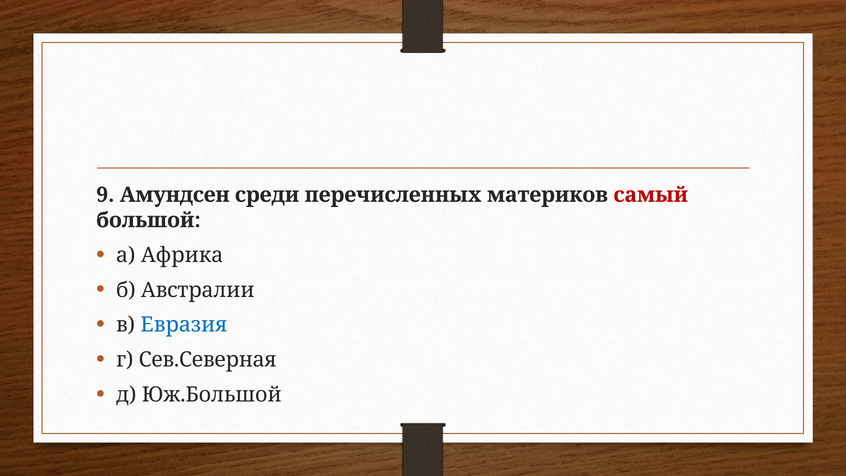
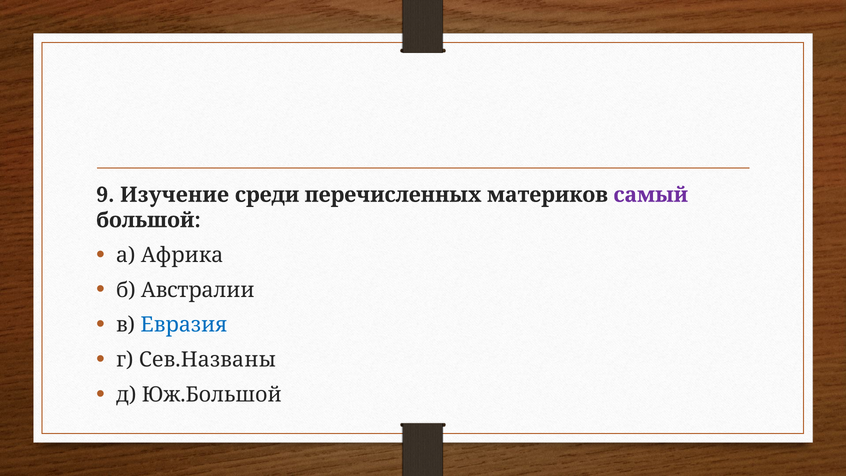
Амундсен: Амундсен -> Изучение
самый colour: red -> purple
Сев.Северная: Сев.Северная -> Сев.Названы
